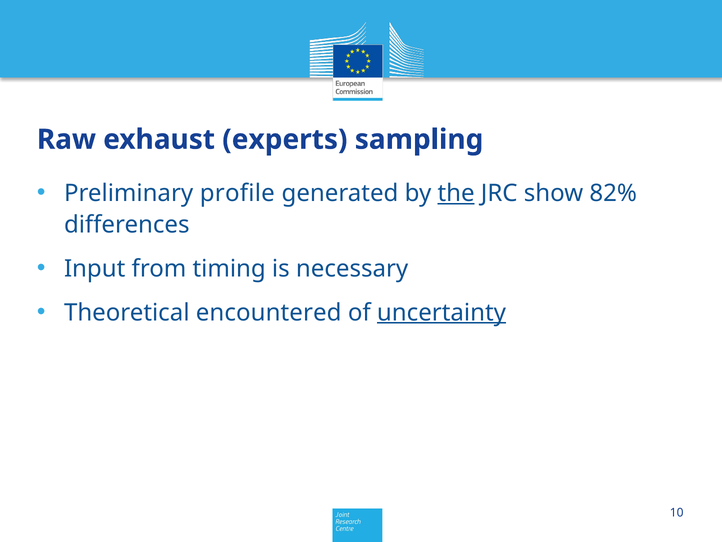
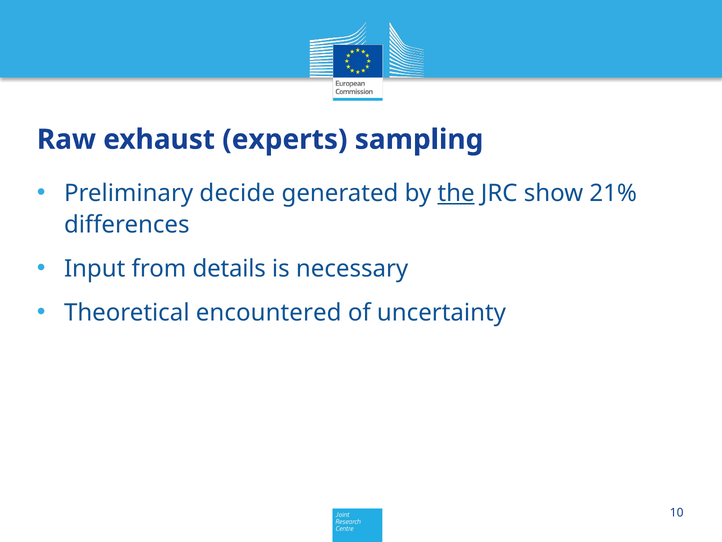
profile: profile -> decide
82%: 82% -> 21%
timing: timing -> details
uncertainty underline: present -> none
